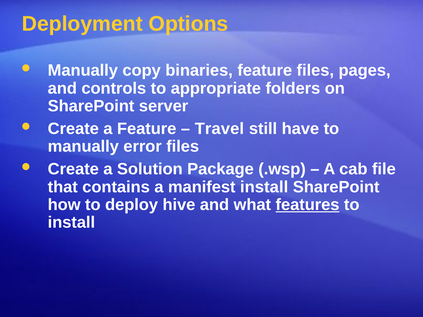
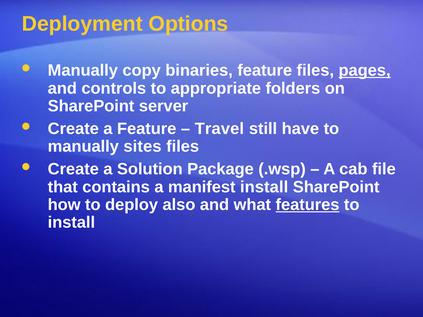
pages underline: none -> present
error: error -> sites
hive: hive -> also
